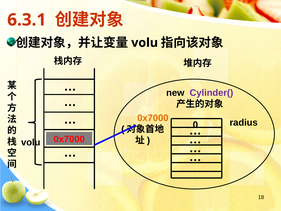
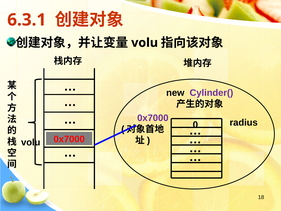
0x7000 at (153, 118) colour: orange -> purple
